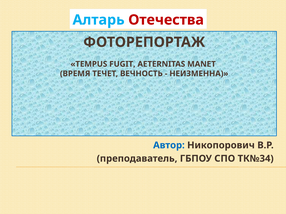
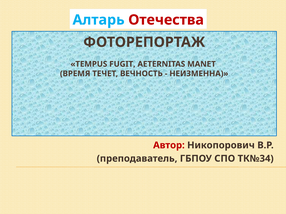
Автор colour: blue -> red
